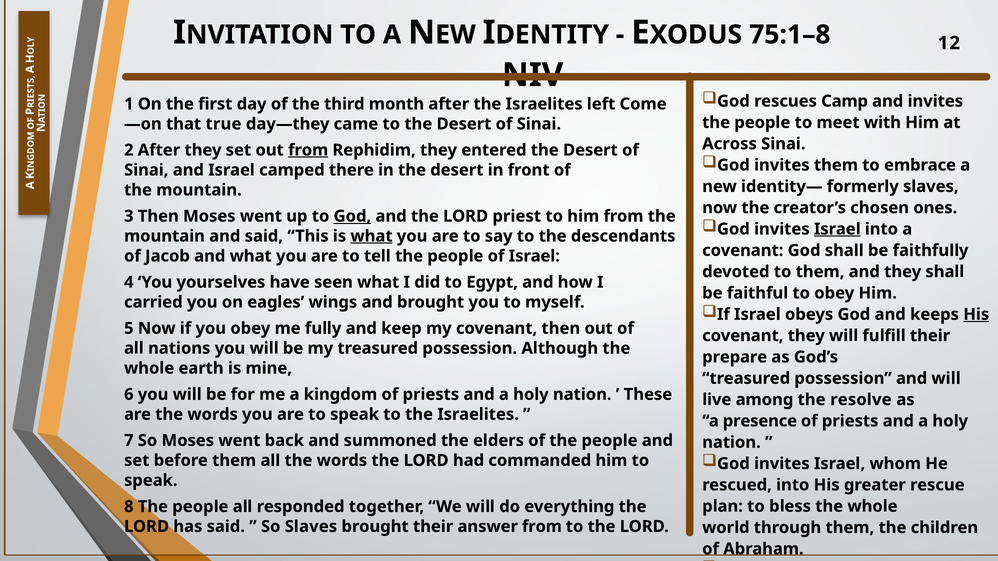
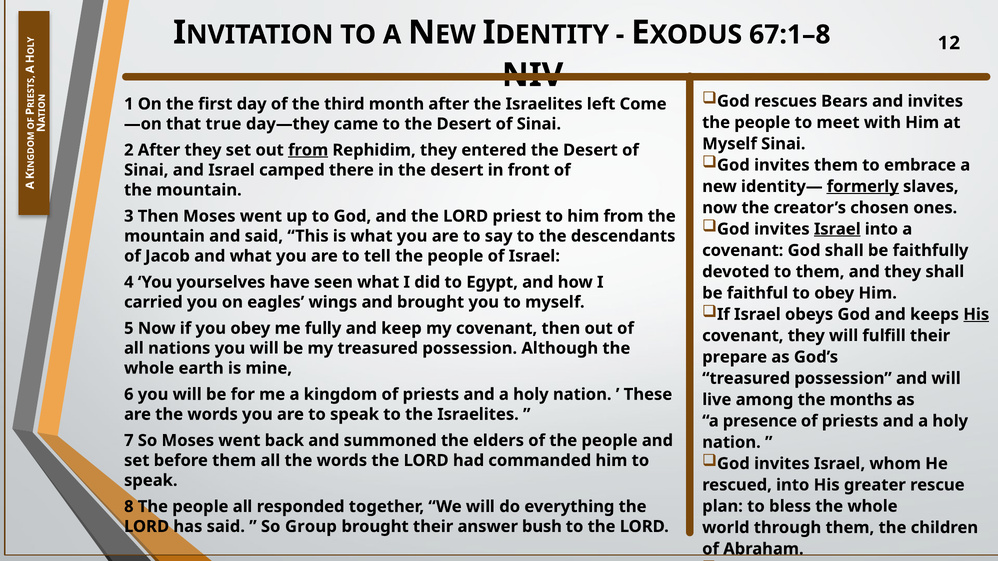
75:1–8: 75:1–8 -> 67:1–8
Camp: Camp -> Bears
Across at (730, 144): Across -> Myself
formerly underline: none -> present
God at (352, 216) underline: present -> none
what at (372, 236) underline: present -> none
resolve: resolve -> months
So Slaves: Slaves -> Group
answer from: from -> bush
